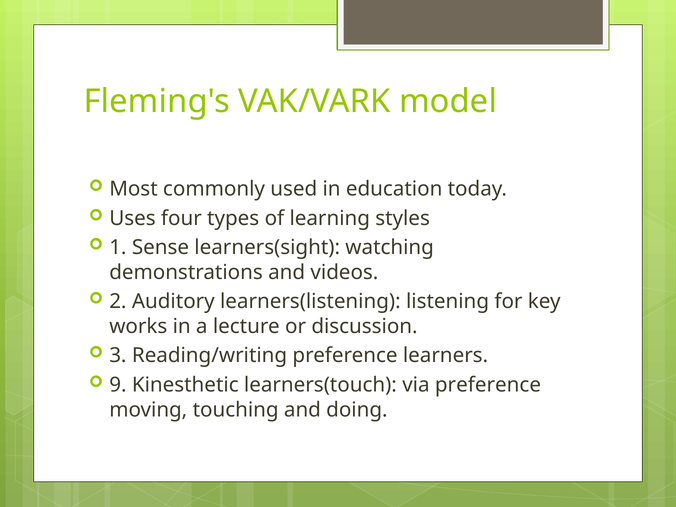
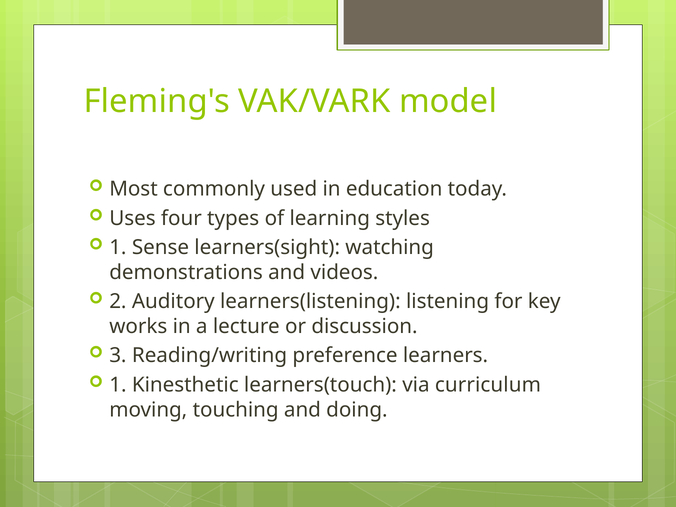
9 at (118, 385): 9 -> 1
via preference: preference -> curriculum
